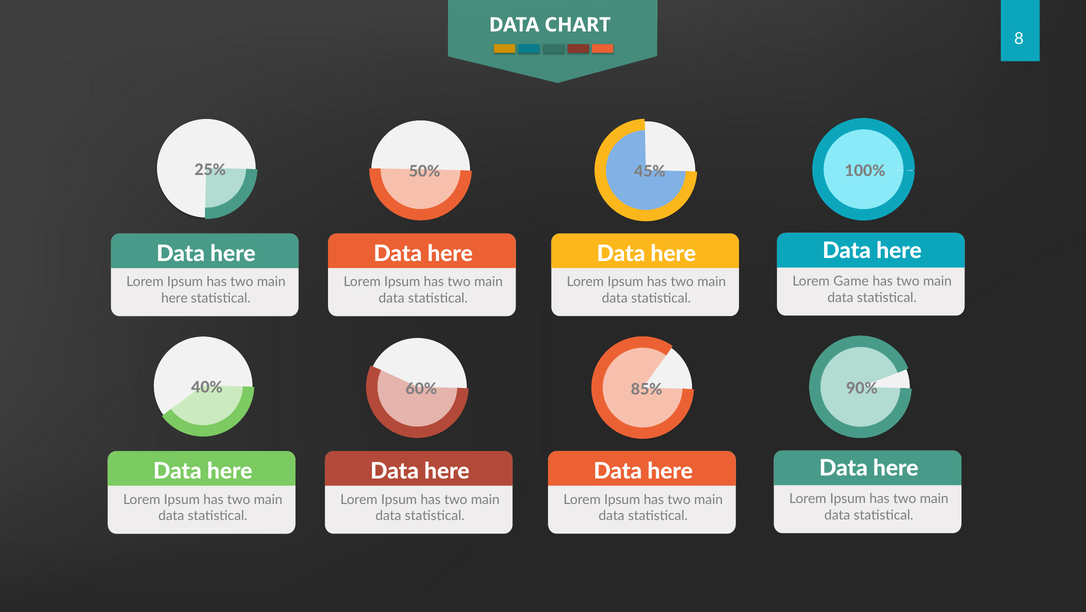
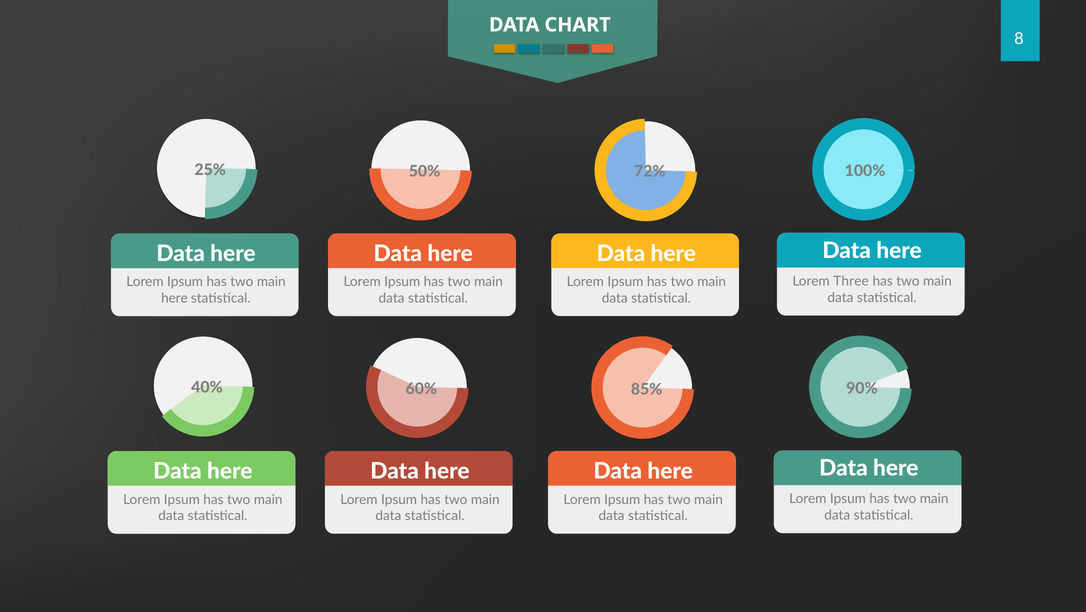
45%: 45% -> 72%
Game: Game -> Three
